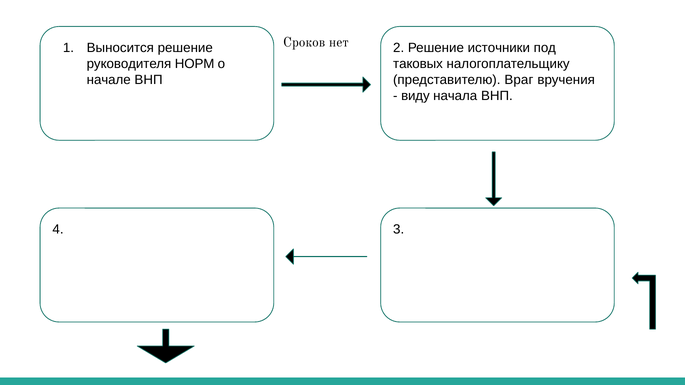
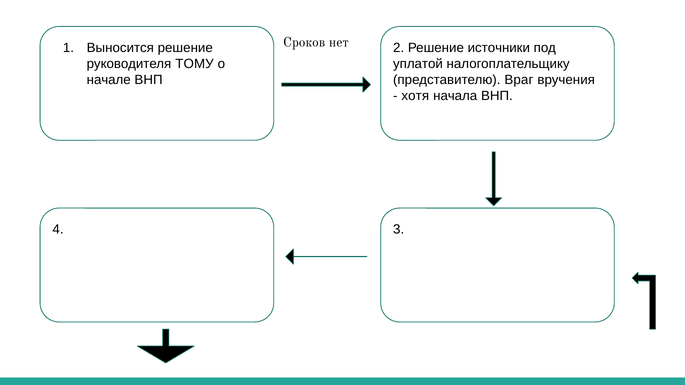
НОРМ: НОРМ -> ТОМУ
таковых: таковых -> уплатой
виду: виду -> хотя
